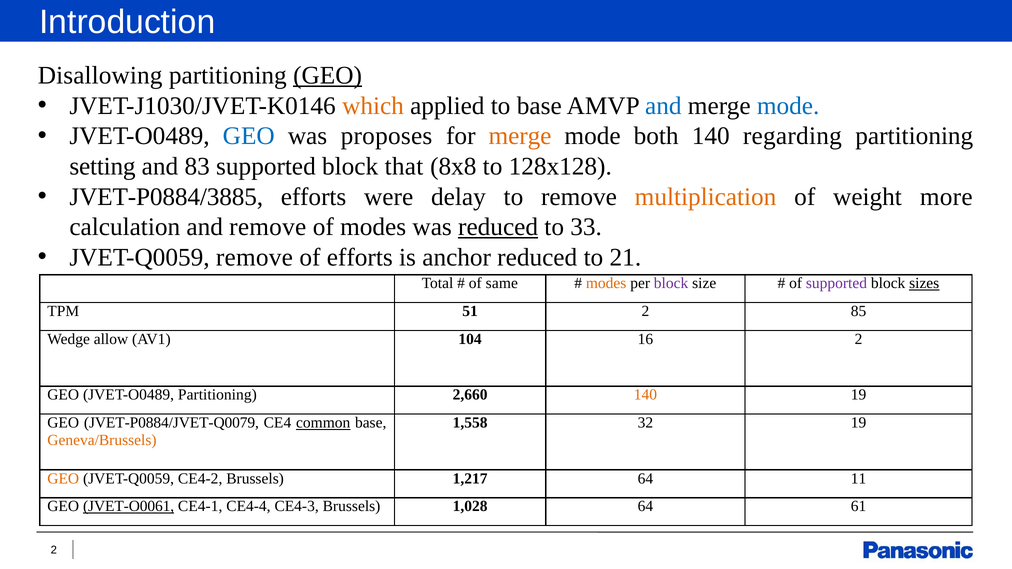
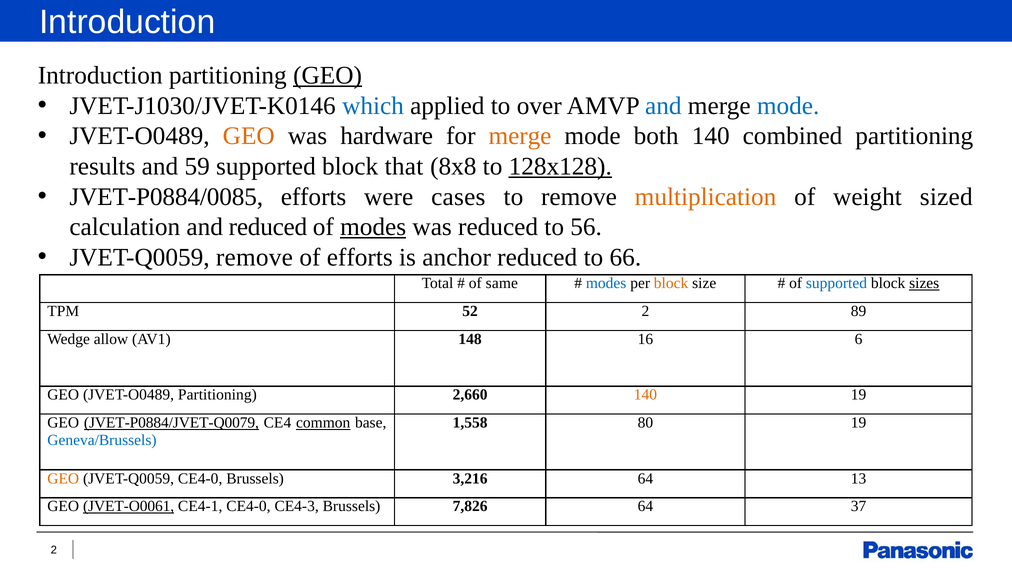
Disallowing at (100, 75): Disallowing -> Introduction
which colour: orange -> blue
to base: base -> over
GEO at (249, 136) colour: blue -> orange
proposes: proposes -> hardware
regarding: regarding -> combined
setting: setting -> results
83: 83 -> 59
128x128 underline: none -> present
JVET-P0884/3885: JVET-P0884/3885 -> JVET-P0884/0085
delay: delay -> cases
more: more -> sized
and remove: remove -> reduced
modes at (373, 227) underline: none -> present
reduced at (498, 227) underline: present -> none
33: 33 -> 56
21: 21 -> 66
modes at (606, 284) colour: orange -> blue
block at (671, 284) colour: purple -> orange
supported at (836, 284) colour: purple -> blue
51: 51 -> 52
85: 85 -> 89
104: 104 -> 148
16 2: 2 -> 6
JVET-P0884/JVET-Q0079 underline: none -> present
32: 32 -> 80
Geneva/Brussels colour: orange -> blue
JVET-Q0059 CE4-2: CE4-2 -> CE4-0
1,217: 1,217 -> 3,216
11: 11 -> 13
CE4-1 CE4-4: CE4-4 -> CE4-0
1,028: 1,028 -> 7,826
61: 61 -> 37
